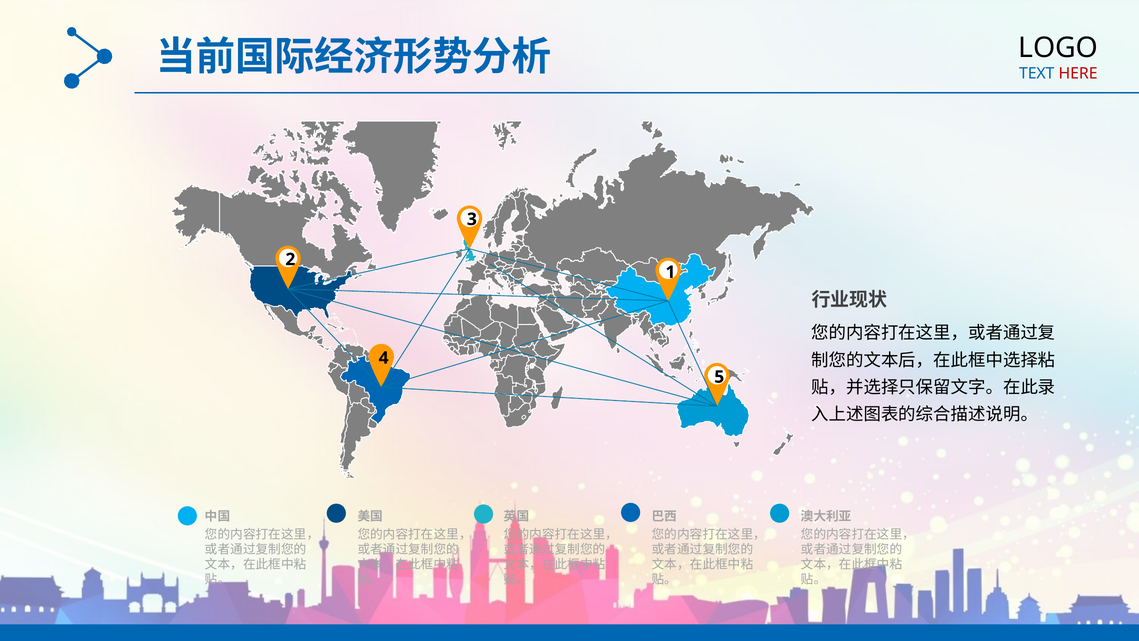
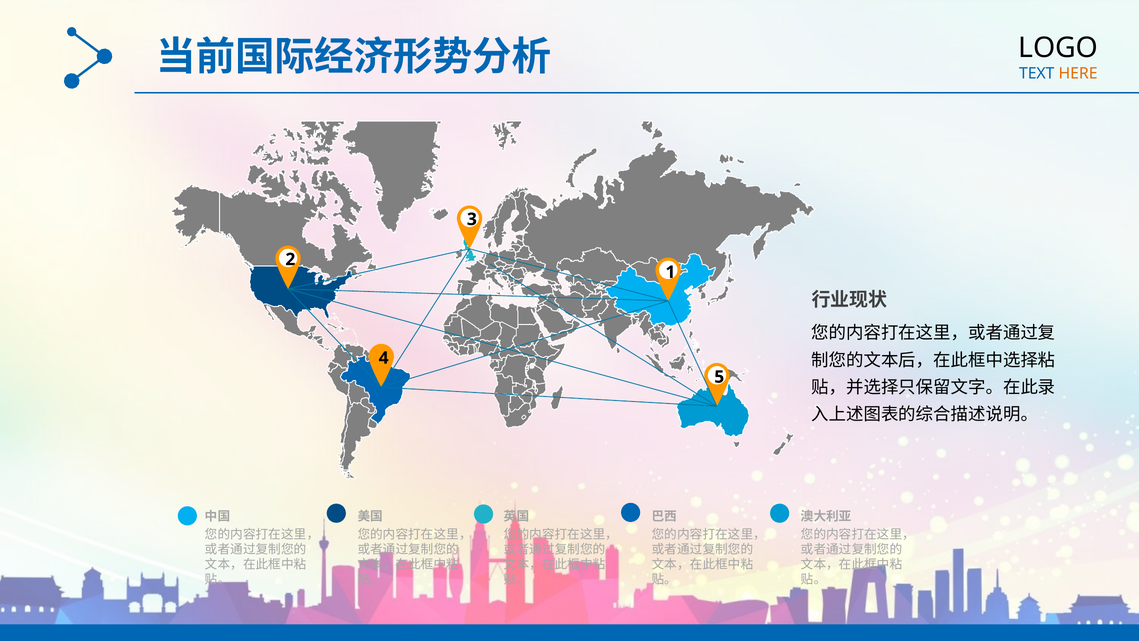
HERE colour: red -> orange
